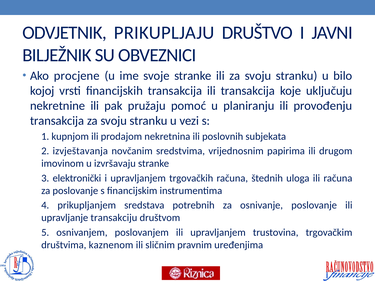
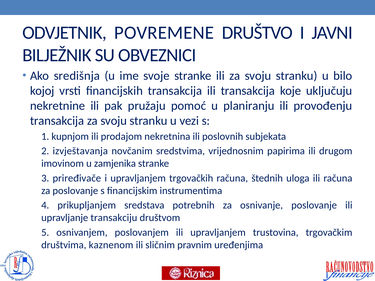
PRIKUPLJAJU: PRIKUPLJAJU -> POVREMENE
procjene: procjene -> središnja
izvršavaju: izvršavaju -> zamjenika
elektronički: elektronički -> priređivače
